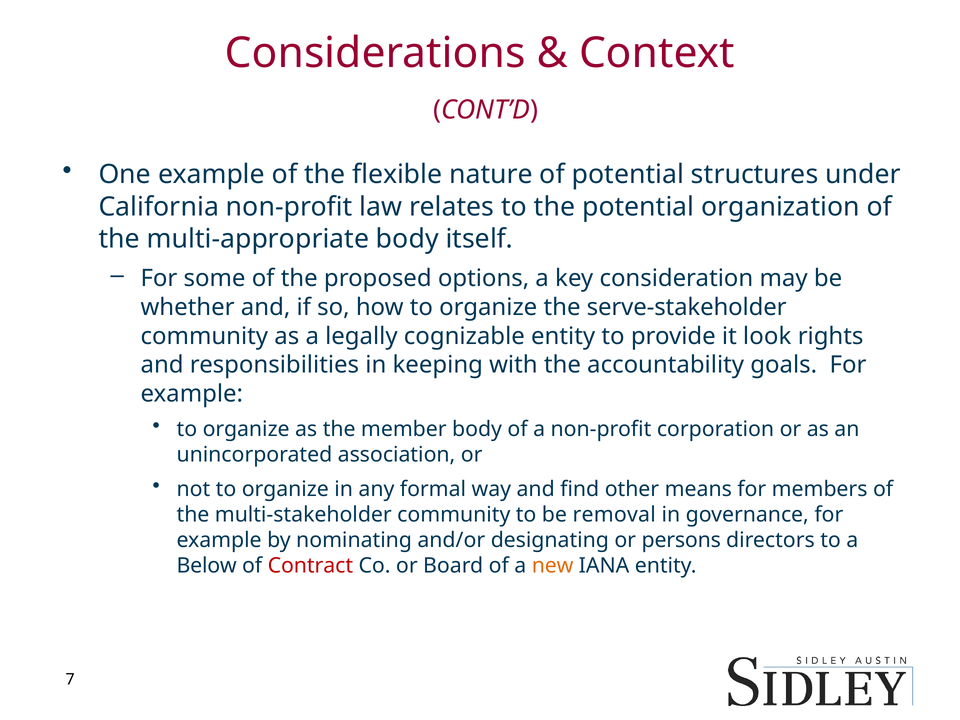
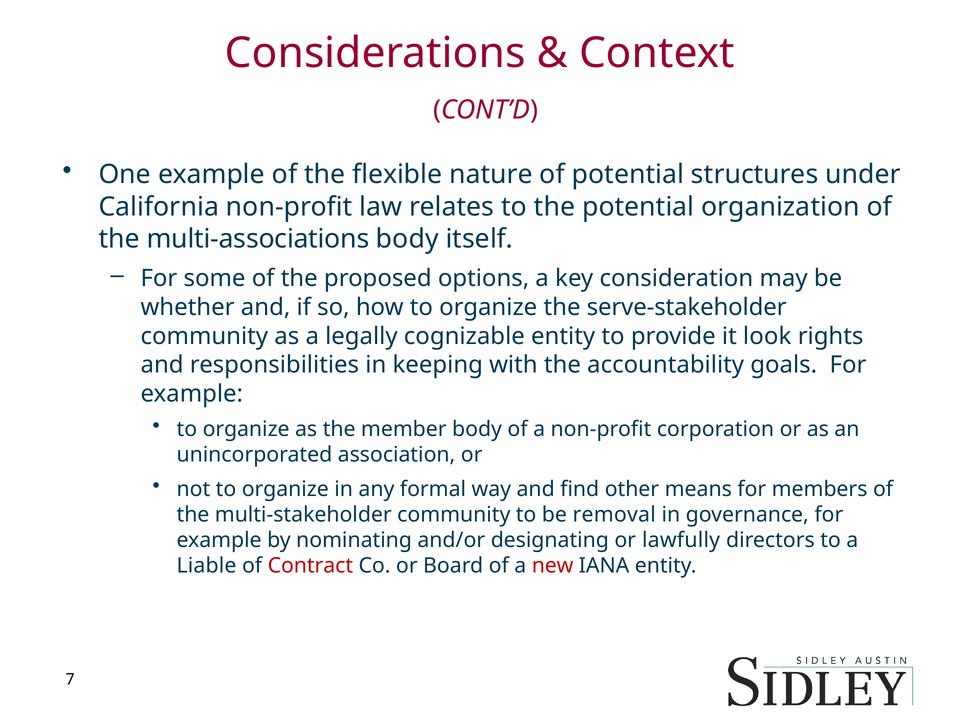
multi-appropriate: multi-appropriate -> multi-associations
persons: persons -> lawfully
Below: Below -> Liable
new colour: orange -> red
